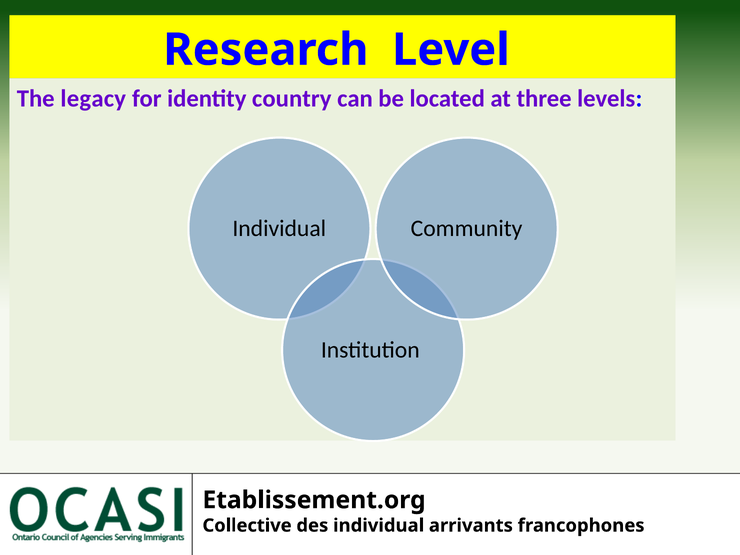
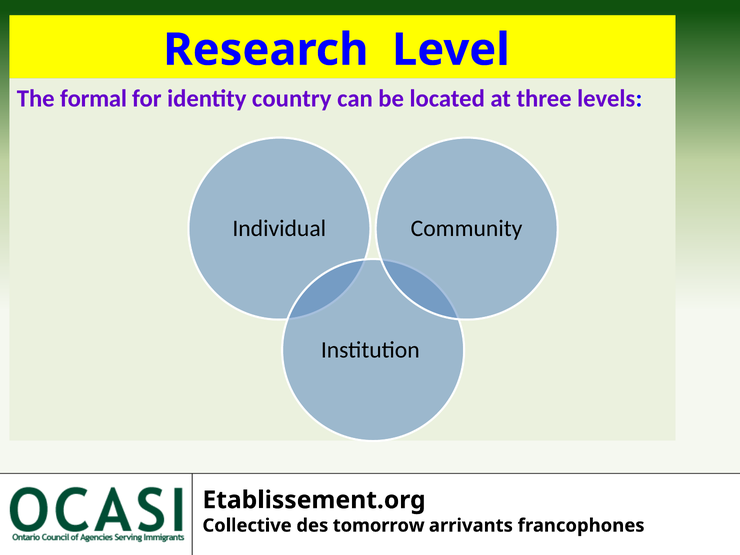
legacy: legacy -> formal
des individual: individual -> tomorrow
